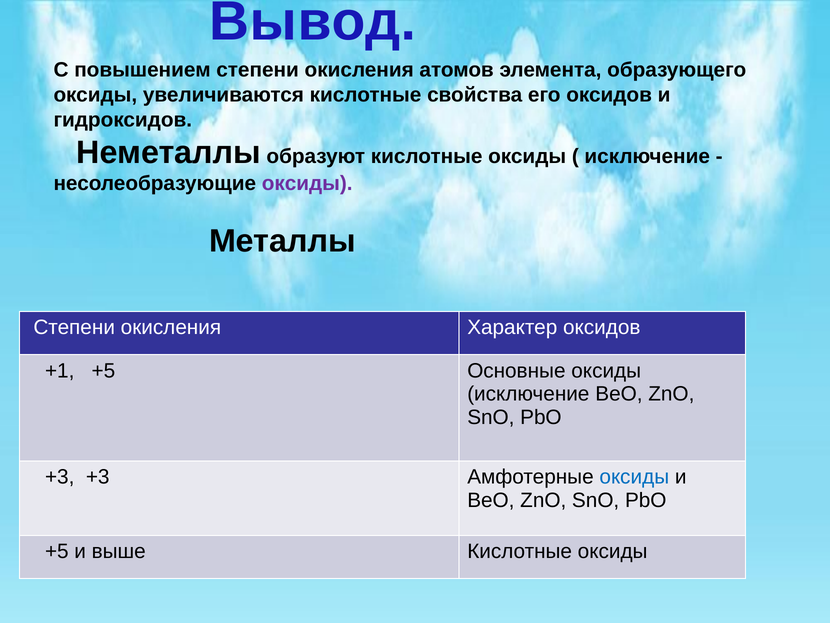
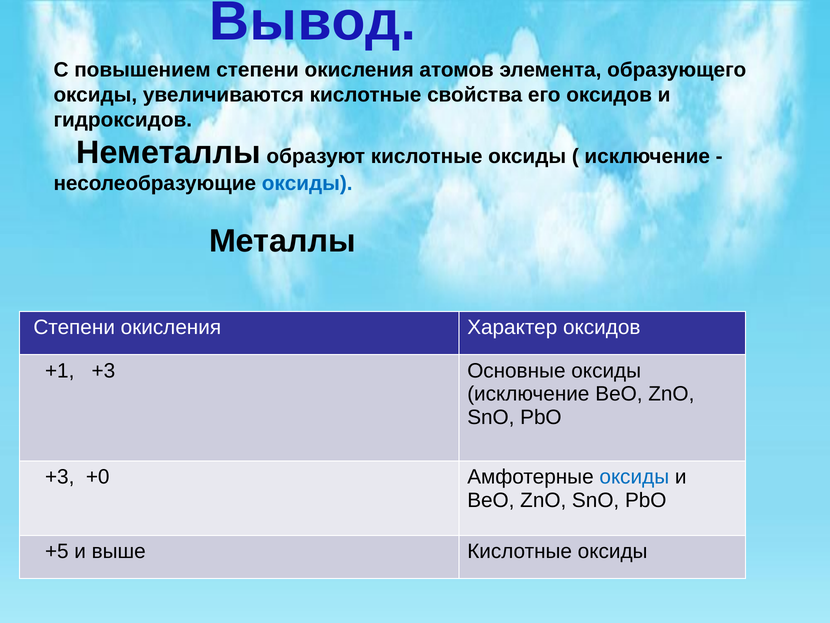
оксиды at (307, 183) colour: purple -> blue
+1 +5: +5 -> +3
+3 +3: +3 -> +0
